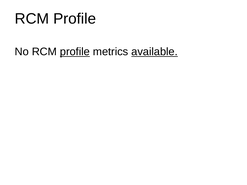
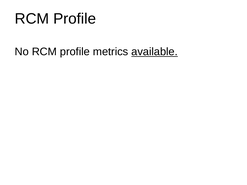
profile at (75, 52) underline: present -> none
